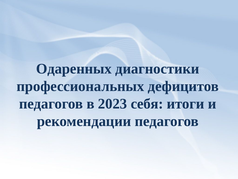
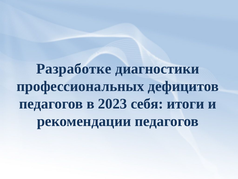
Одаренных: Одаренных -> Разработке
